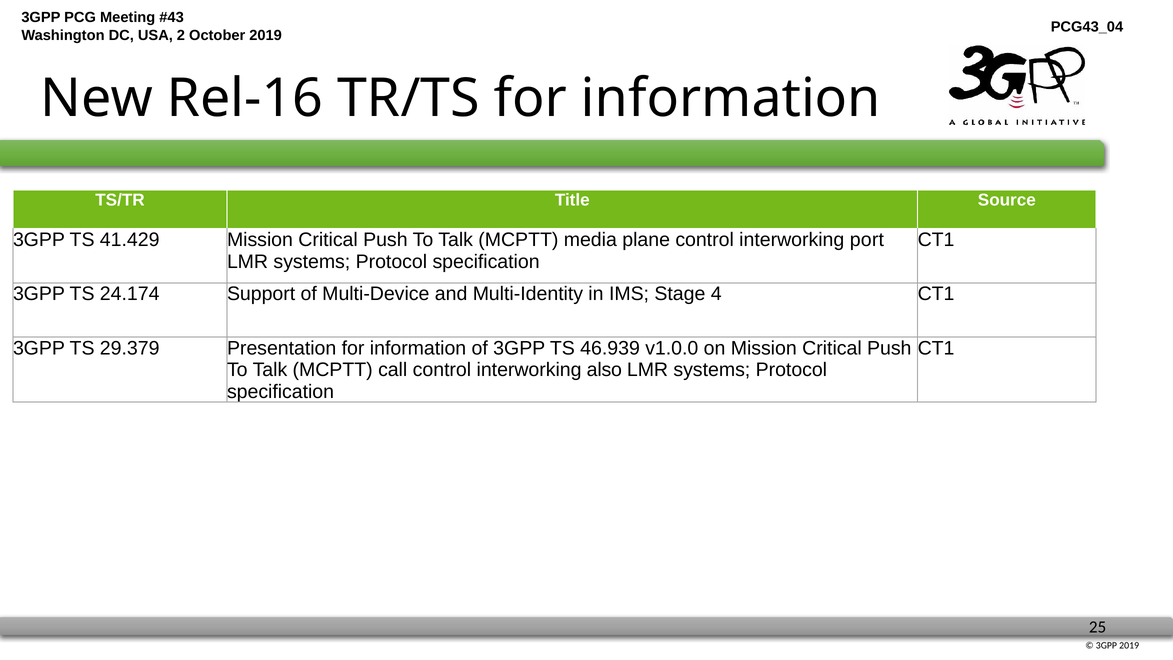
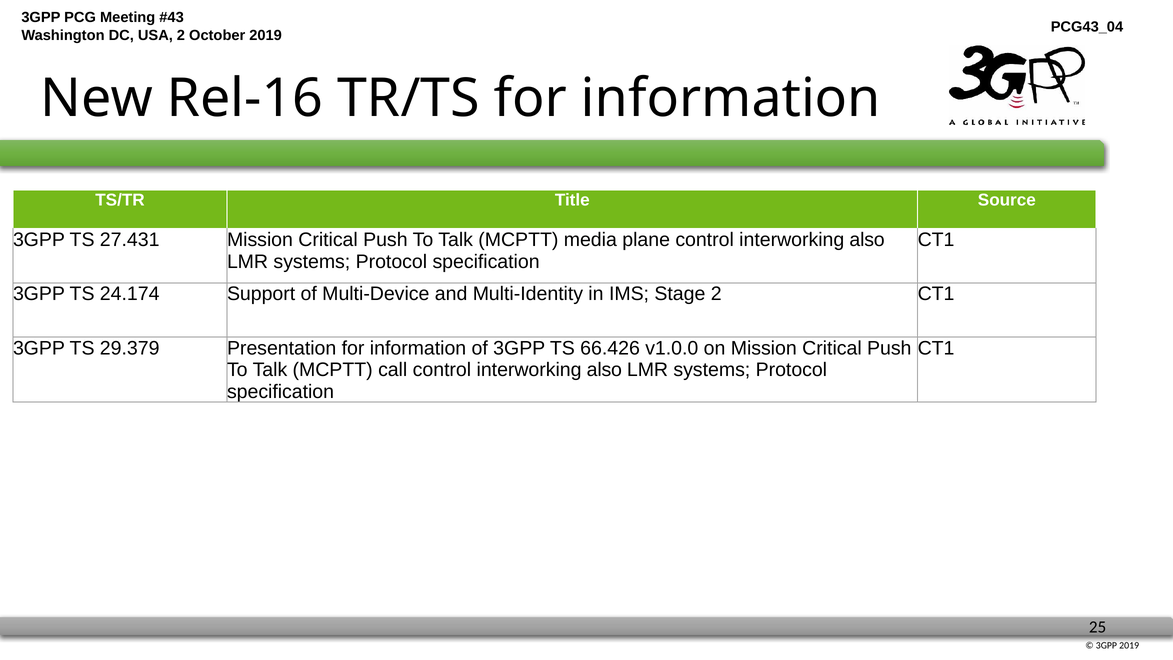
41.429: 41.429 -> 27.431
plane control interworking port: port -> also
Stage 4: 4 -> 2
46.939: 46.939 -> 66.426
